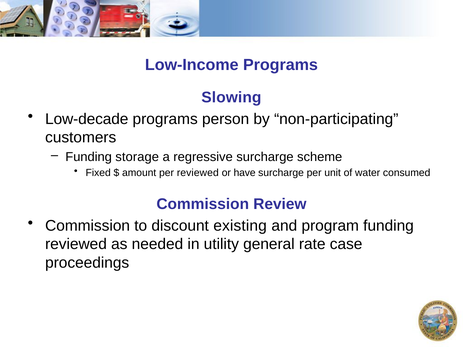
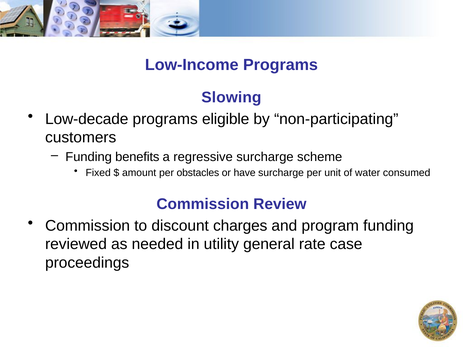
person: person -> eligible
storage: storage -> benefits
per reviewed: reviewed -> obstacles
existing: existing -> charges
